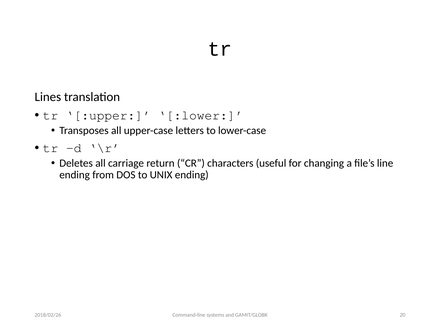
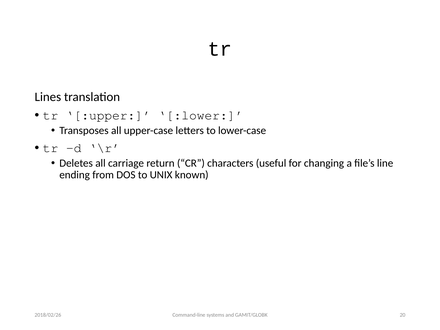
UNIX ending: ending -> known
